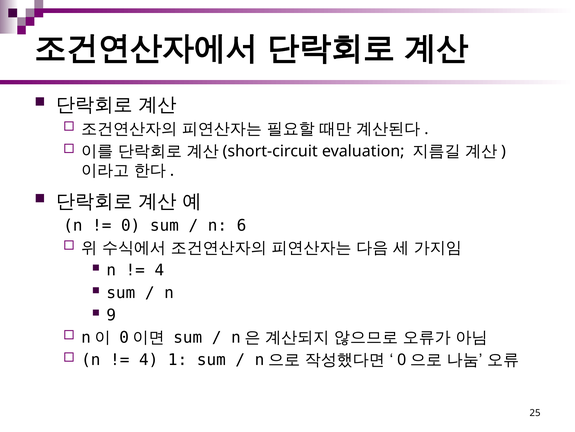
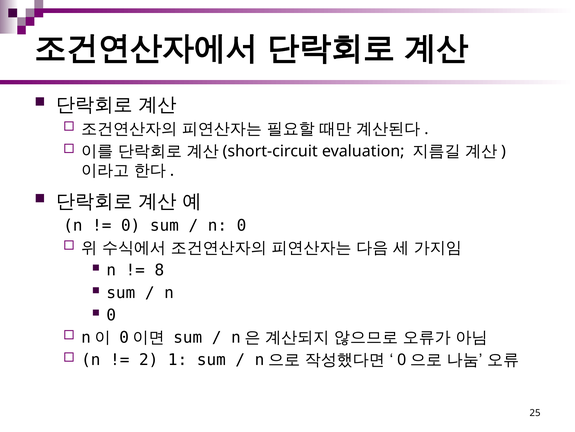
n 6: 6 -> 0
4 at (159, 270): 4 -> 8
9 at (111, 315): 9 -> 0
4 at (149, 359): 4 -> 2
